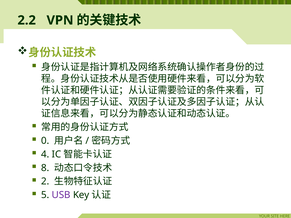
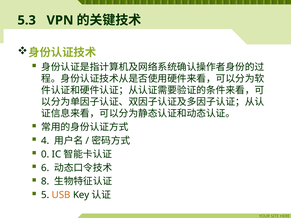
2.2: 2.2 -> 5.3
0: 0 -> 4
4: 4 -> 0
8: 8 -> 6
2: 2 -> 8
USB colour: purple -> orange
